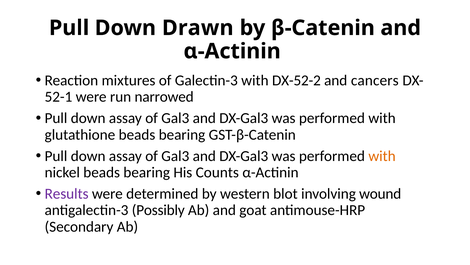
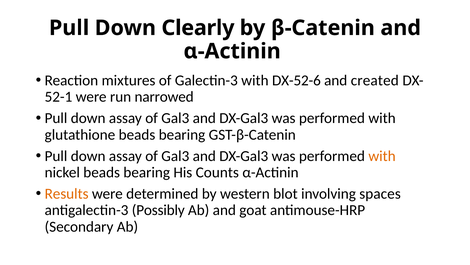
Drawn: Drawn -> Clearly
DX-52-2: DX-52-2 -> DX-52-6
cancers: cancers -> created
Results colour: purple -> orange
wound: wound -> spaces
